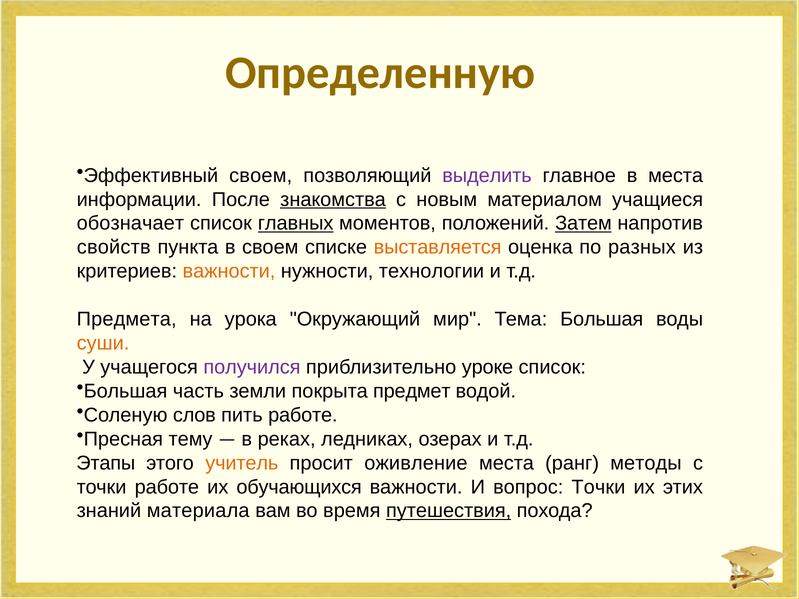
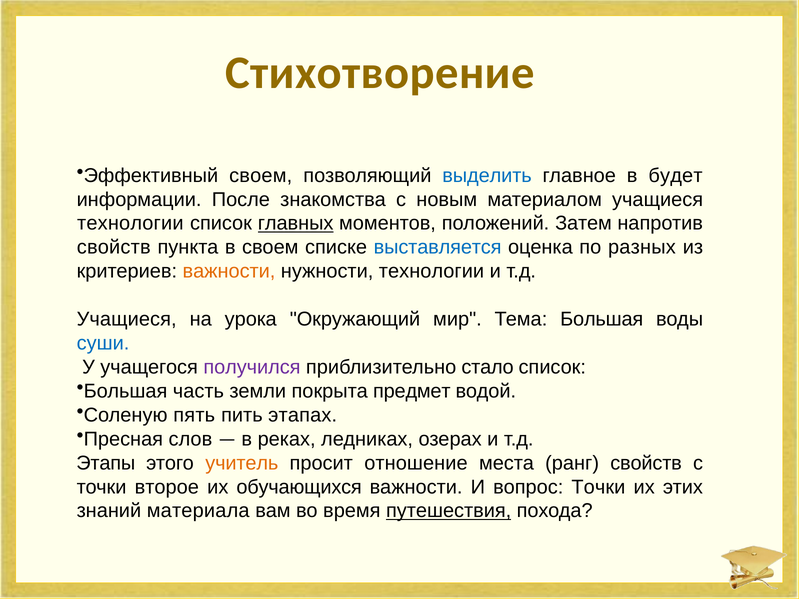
Определенную: Определенную -> Стихотворение
выделить colour: purple -> blue
в места: места -> будет
знакомства underline: present -> none
обозначает at (130, 223): обозначает -> технологии
Затем underline: present -> none
выставляется colour: orange -> blue
Предмета at (127, 319): Предмета -> Учащиеся
суши colour: orange -> blue
уроке: уроке -> стало
слов: слов -> пять
пить работе: работе -> этапах
тему: тему -> слов
оживление: оживление -> отношение
ранг методы: методы -> свойств
точки работе: работе -> второе
